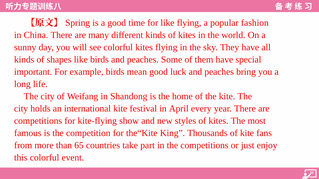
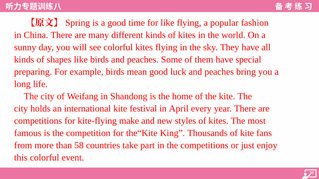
important: important -> preparing
show: show -> make
65: 65 -> 58
